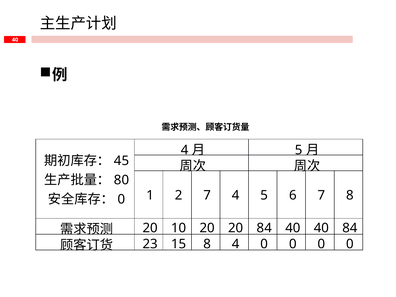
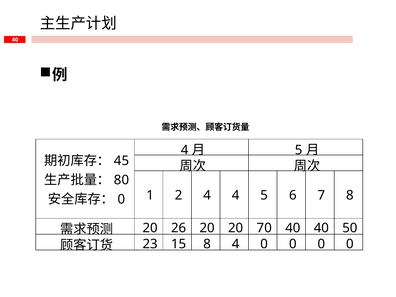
2 7: 7 -> 4
10: 10 -> 26
20 84: 84 -> 70
40 84: 84 -> 50
